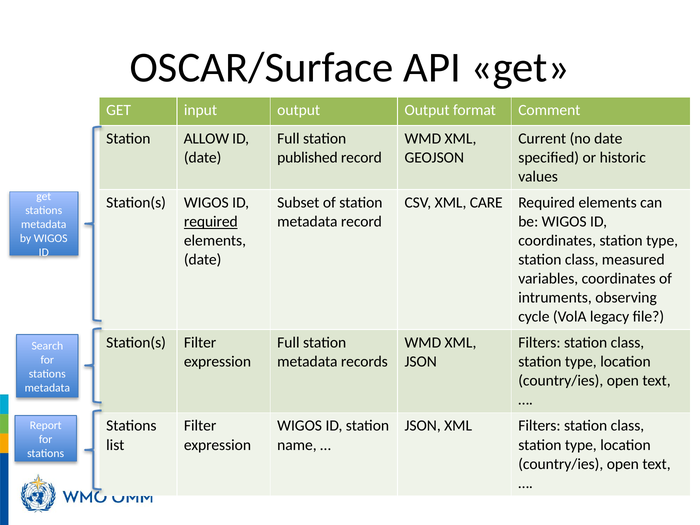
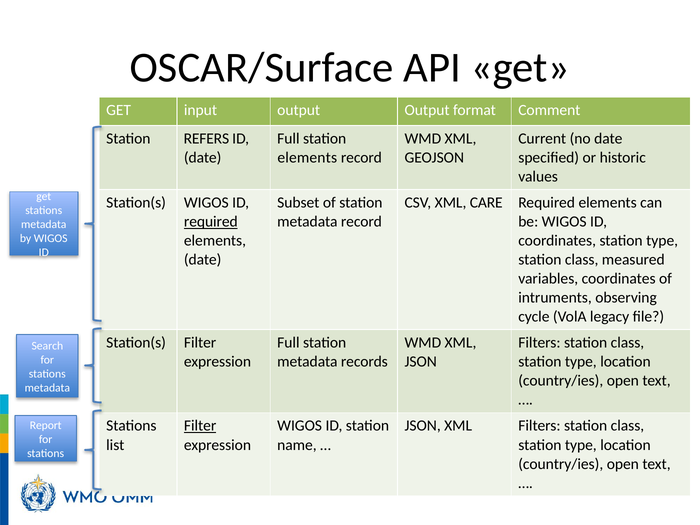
ALLOW: ALLOW -> REFERS
published at (307, 158): published -> elements
Filter at (200, 426) underline: none -> present
